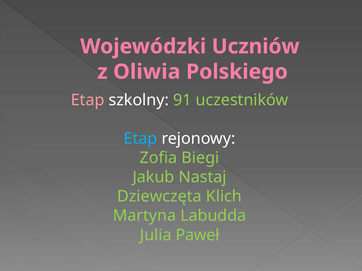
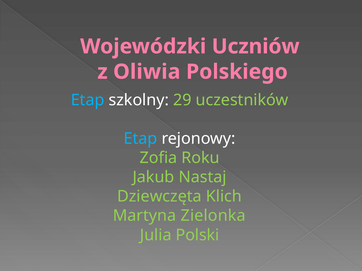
Etap at (88, 100) colour: pink -> light blue
91: 91 -> 29
Biegi: Biegi -> Roku
Labudda: Labudda -> Zielonka
Paweł: Paweł -> Polski
